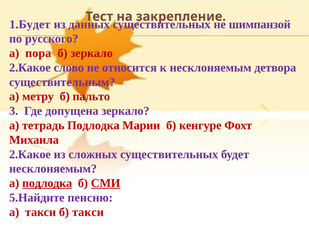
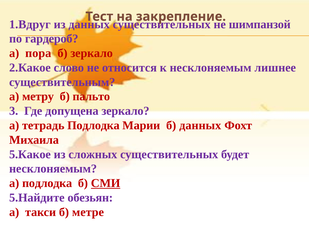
1.Будет: 1.Будет -> 1.Вдруг
русского: русского -> гардероб
детвора: детвора -> лишнее
б кенгуре: кенгуре -> данных
2.Какое at (30, 154): 2.Какое -> 5.Какое
подлодка at (47, 183) underline: present -> none
пенсню: пенсню -> обезьян
б такси: такси -> метре
